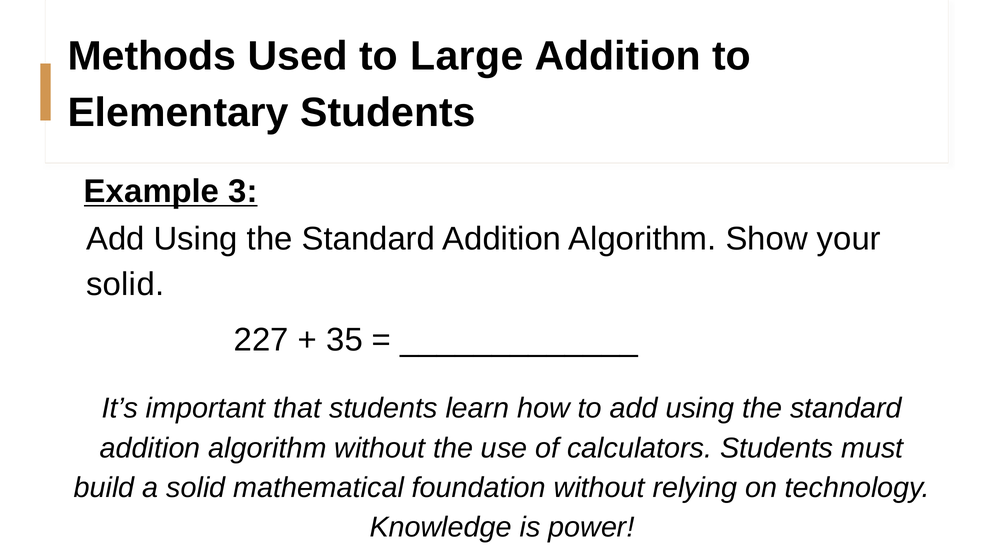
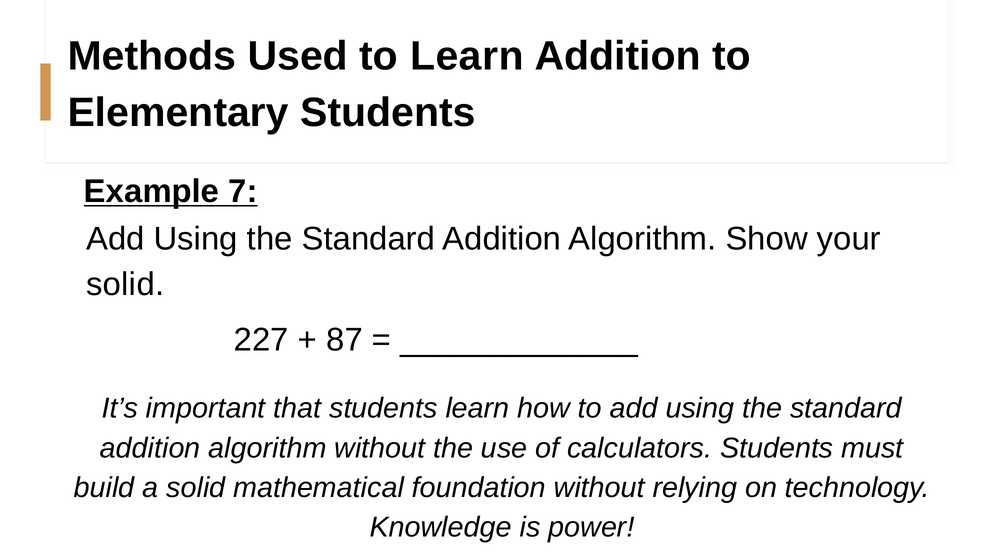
to Large: Large -> Learn
3: 3 -> 7
35: 35 -> 87
